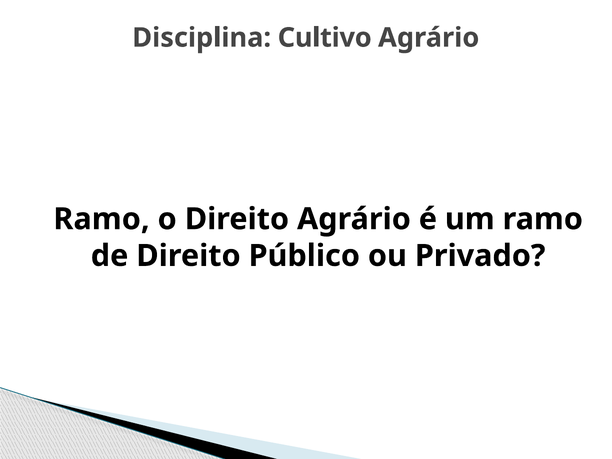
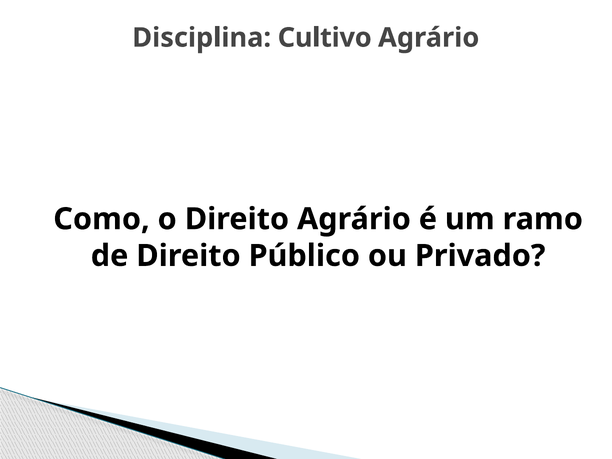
Ramo at (101, 219): Ramo -> Como
